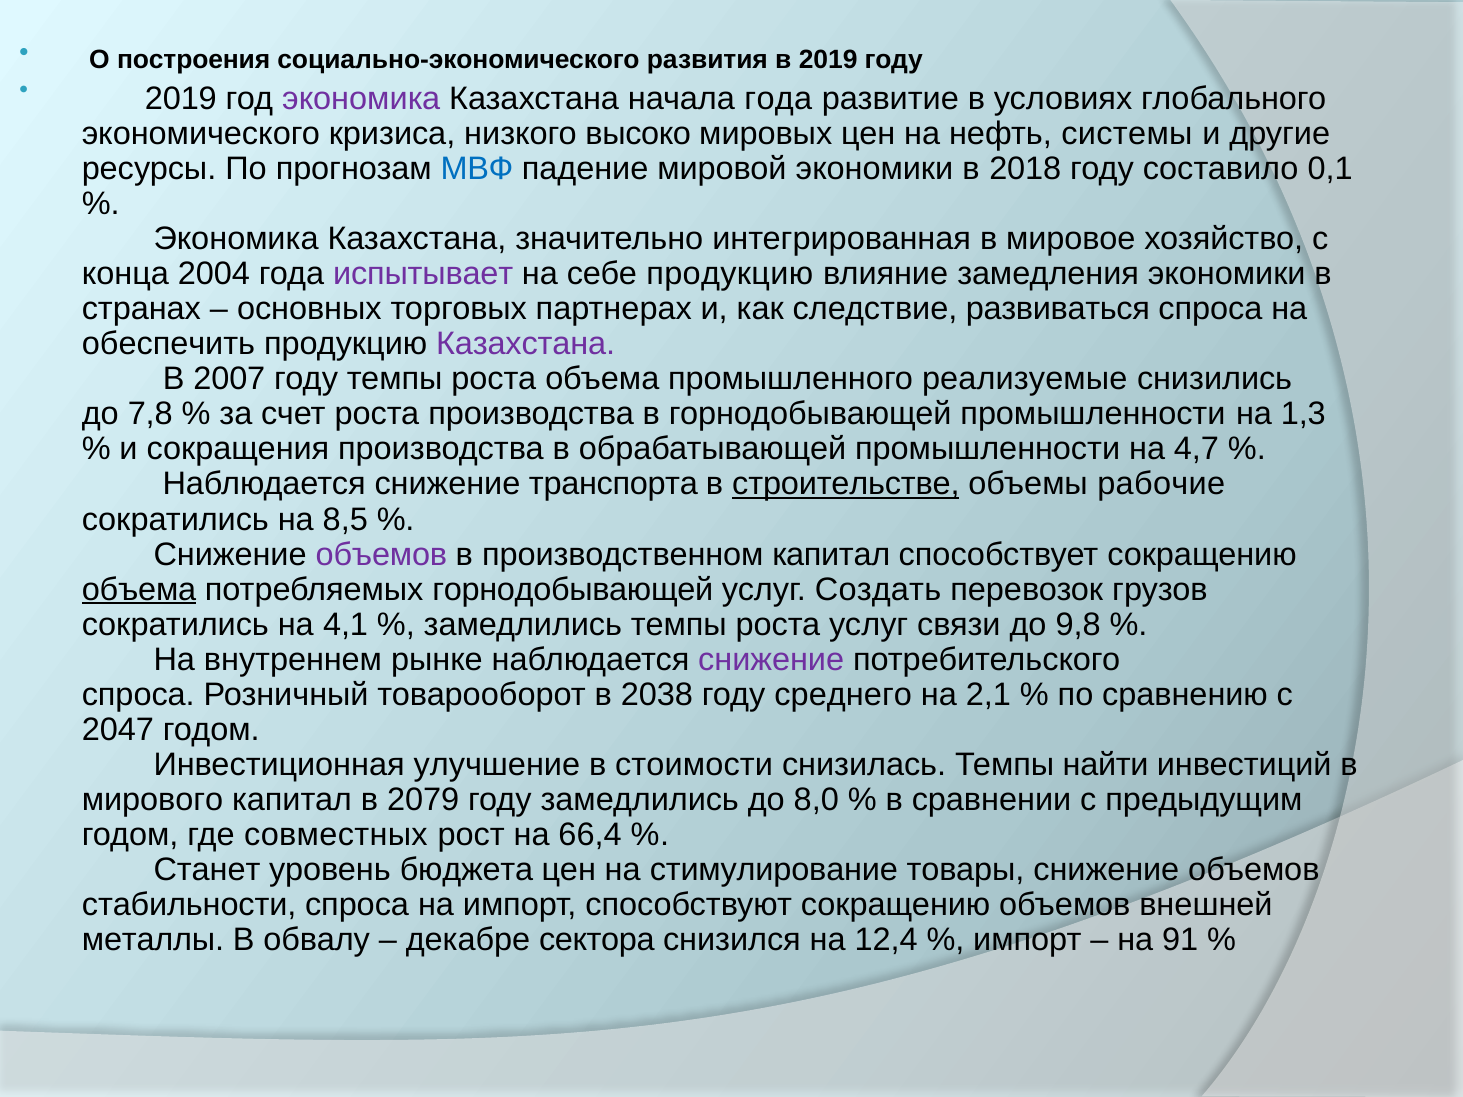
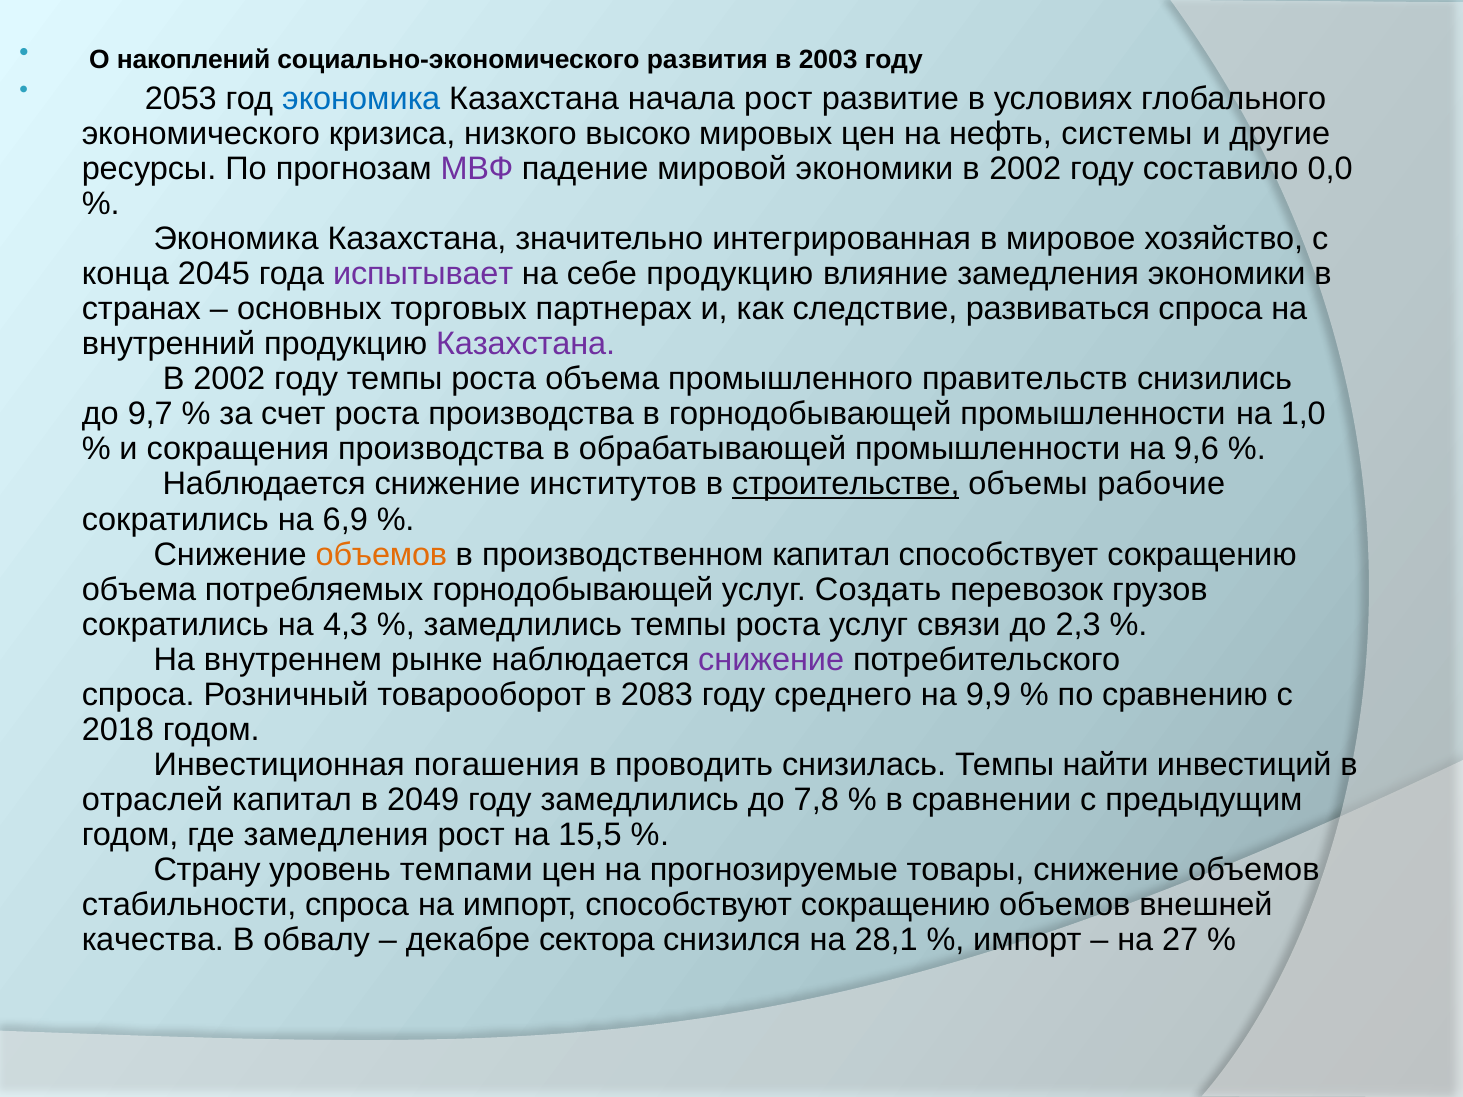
построения: построения -> накоплений
в 2019: 2019 -> 2003
2019 at (181, 98): 2019 -> 2053
экономика at (361, 98) colour: purple -> blue
начала года: года -> рост
МВФ colour: blue -> purple
экономики в 2018: 2018 -> 2002
0,1: 0,1 -> 0,0
2004: 2004 -> 2045
обеспечить: обеспечить -> внутренний
2007 at (229, 379): 2007 -> 2002
реализуемые: реализуемые -> правительств
7,8: 7,8 -> 9,7
1,3: 1,3 -> 1,0
4,7: 4,7 -> 9,6
транспорта: транспорта -> институтов
8,5: 8,5 -> 6,9
объемов at (381, 554) colour: purple -> orange
объема at (139, 590) underline: present -> none
4,1: 4,1 -> 4,3
9,8: 9,8 -> 2,3
2038: 2038 -> 2083
2,1: 2,1 -> 9,9
2047: 2047 -> 2018
улучшение: улучшение -> погашения
стоимости: стоимости -> проводить
мирового: мирового -> отраслей
2079: 2079 -> 2049
8,0: 8,0 -> 7,8
где совместных: совместных -> замедления
66,4: 66,4 -> 15,5
Станет: Станет -> Страну
бюджета: бюджета -> темпами
стимулирование: стимулирование -> прогнозируемые
металлы: металлы -> качества
12,4: 12,4 -> 28,1
91: 91 -> 27
